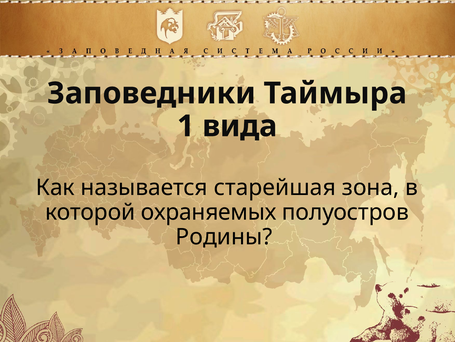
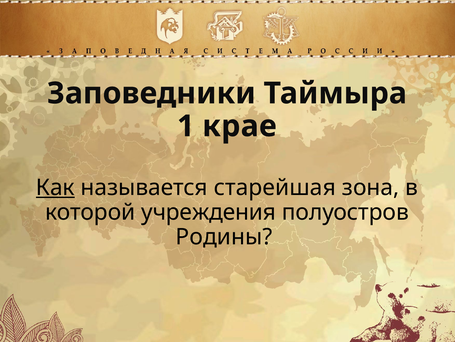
вида: вида -> крае
Как underline: none -> present
охраняемых: охраняемых -> учреждения
